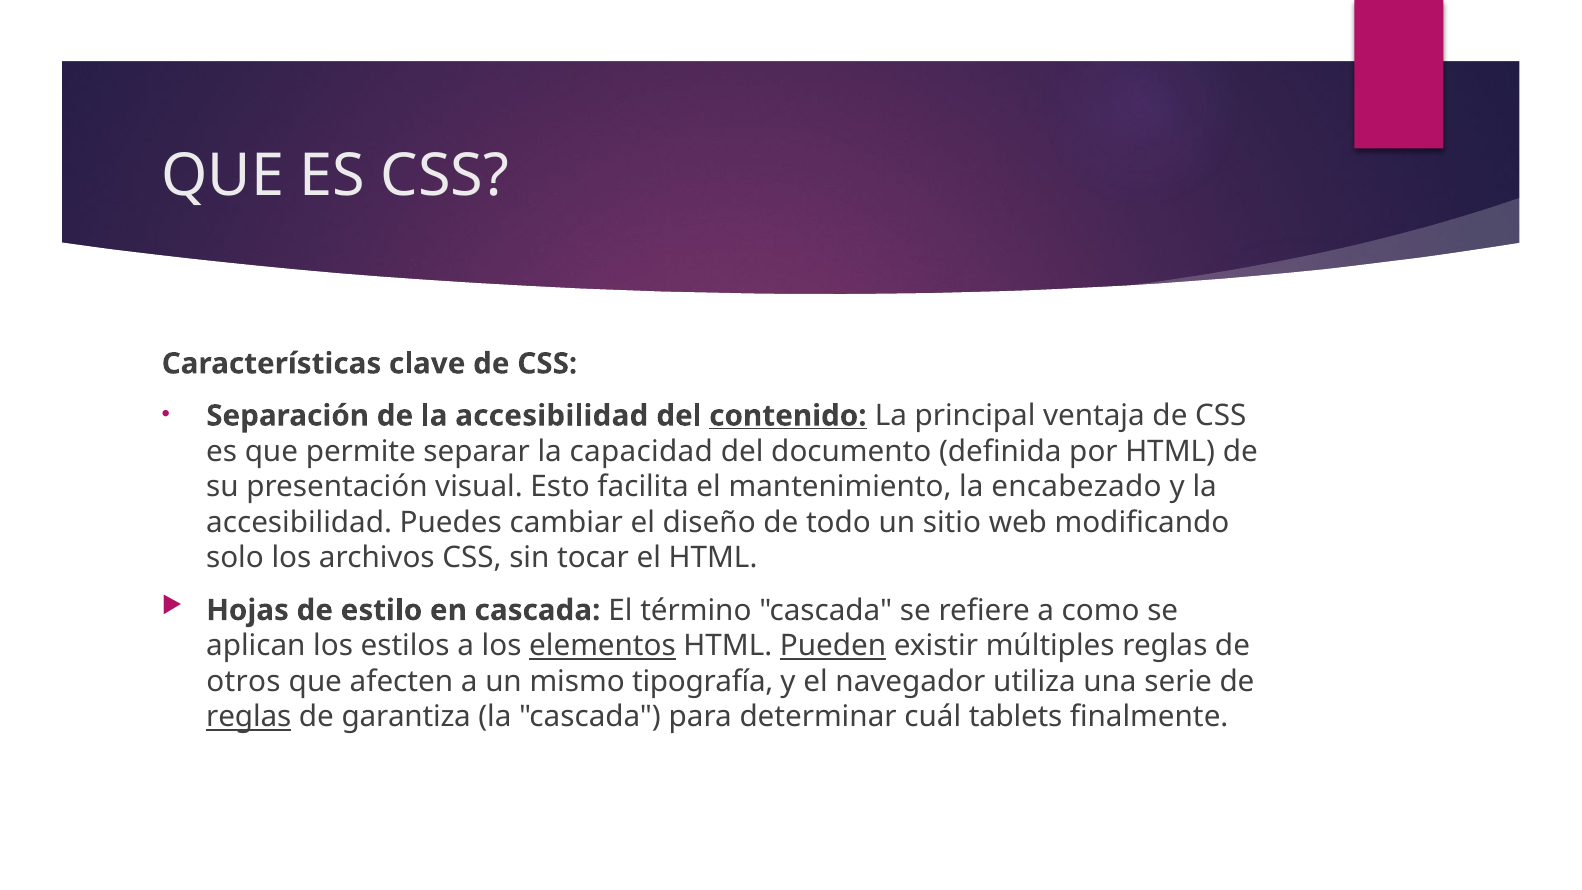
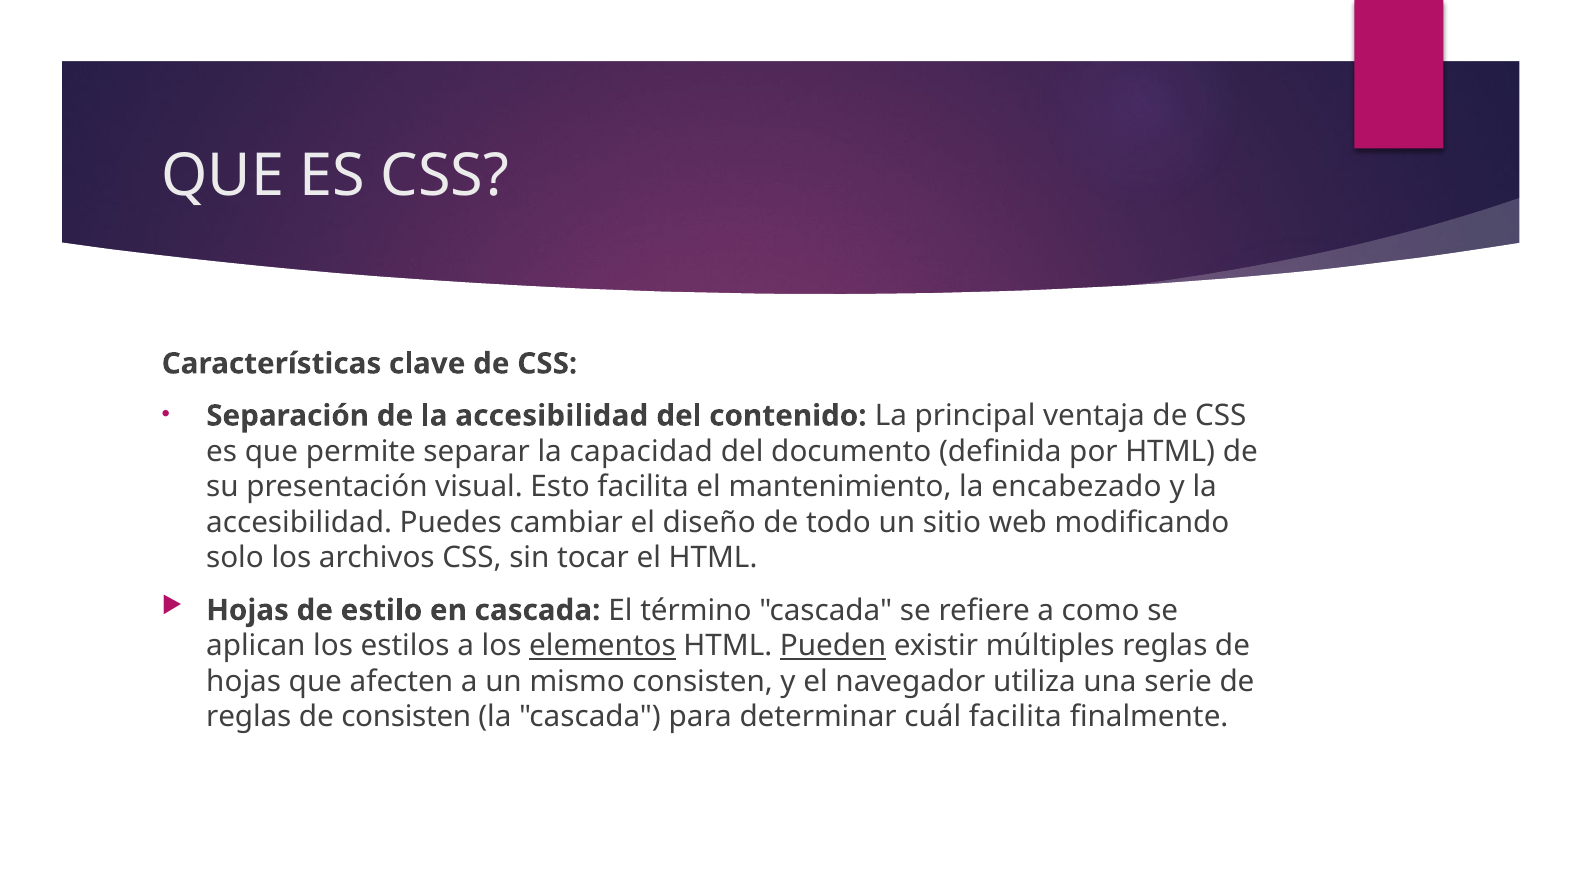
contenido underline: present -> none
otros at (244, 681): otros -> hojas
mismo tipografía: tipografía -> consisten
reglas at (249, 717) underline: present -> none
de garantiza: garantiza -> consisten
cuál tablets: tablets -> facilita
